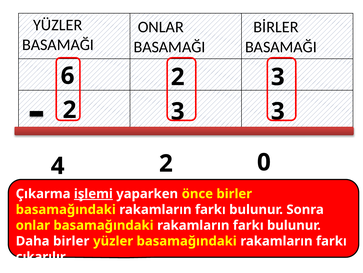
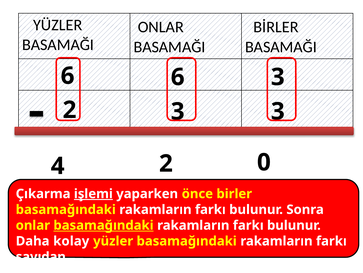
6 2: 2 -> 6
basamağındaki at (104, 225) underline: none -> present
Daha birler: birler -> kolay
çıkarılır: çıkarılır -> sayıdan
